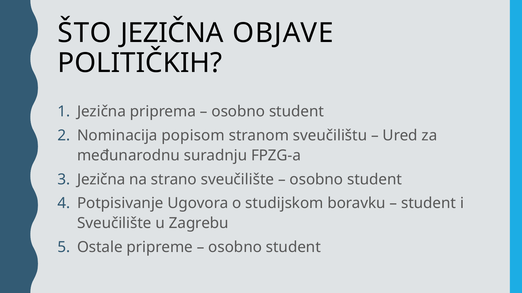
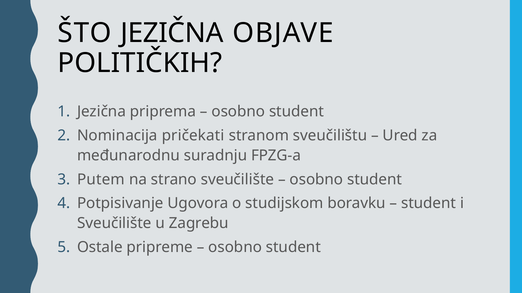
popisom: popisom -> pričekati
Jezična at (101, 180): Jezična -> Putem
